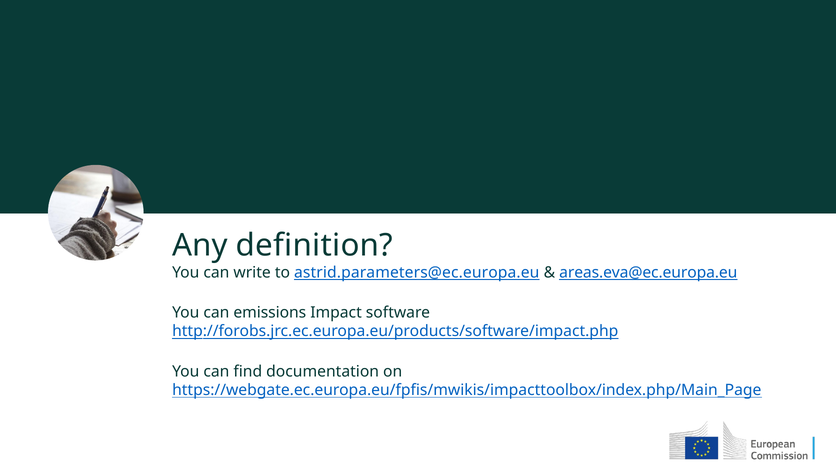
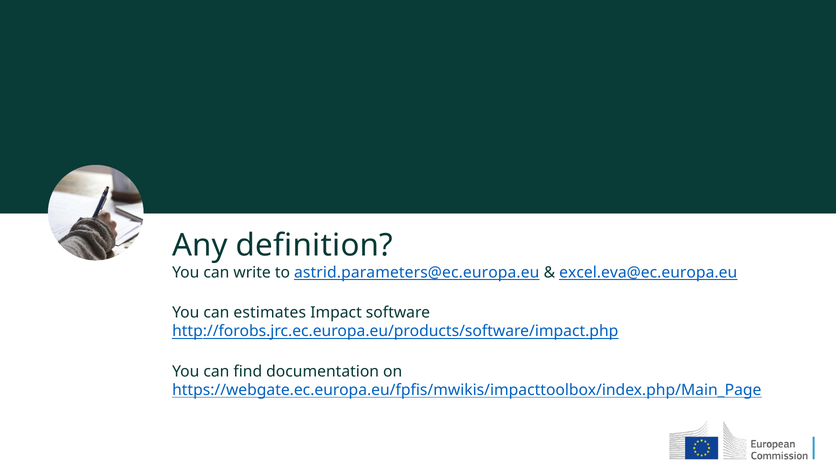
areas.eva@ec.europa.eu: areas.eva@ec.europa.eu -> excel.eva@ec.europa.eu
emissions: emissions -> estimates
